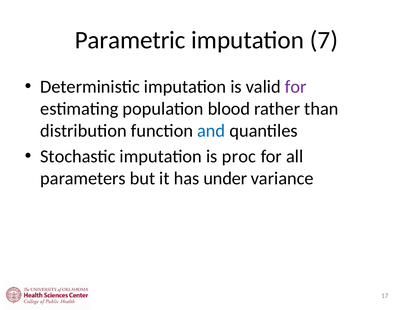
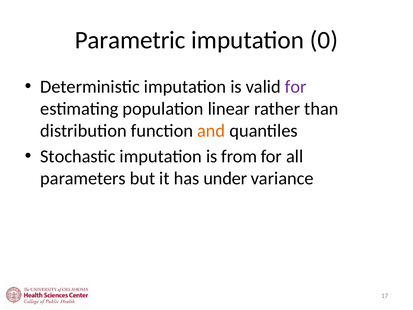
7: 7 -> 0
blood: blood -> linear
and colour: blue -> orange
proc: proc -> from
